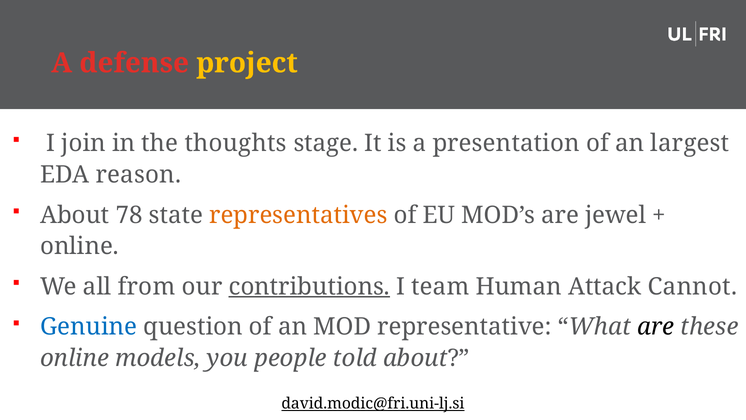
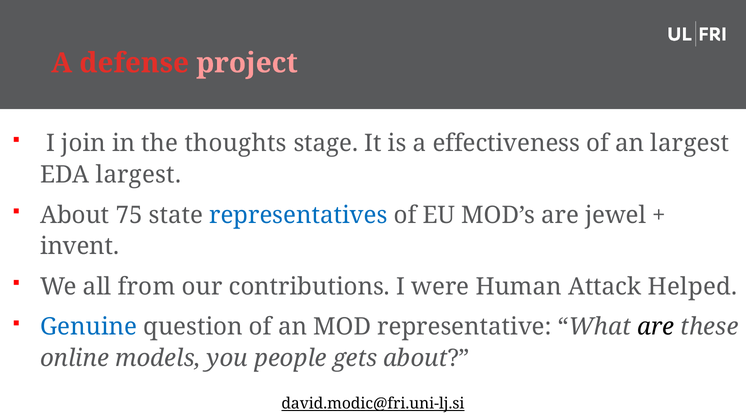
project colour: yellow -> pink
presentation: presentation -> effectiveness
EDA reason: reason -> largest
78: 78 -> 75
representatives colour: orange -> blue
online at (80, 246): online -> invent
contributions underline: present -> none
team: team -> were
Cannot: Cannot -> Helped
told: told -> gets
